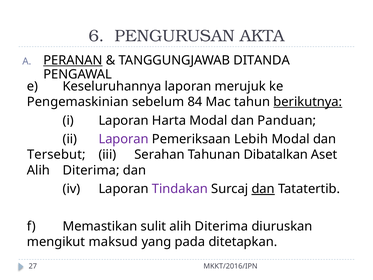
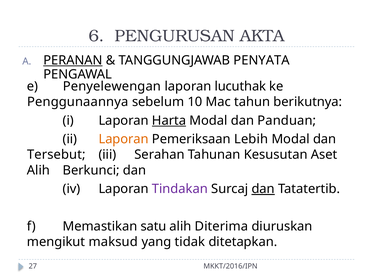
DITANDA: DITANDA -> PENYATA
Keseluruhannya: Keseluruhannya -> Penyelewengan
merujuk: merujuk -> lucuthak
Pengemaskinian: Pengemaskinian -> Penggunaannya
84: 84 -> 10
berikutnya underline: present -> none
Harta underline: none -> present
Laporan at (124, 139) colour: purple -> orange
Dibatalkan: Dibatalkan -> Kesusutan
Diterima at (91, 170): Diterima -> Berkunci
sulit: sulit -> satu
pada: pada -> tidak
